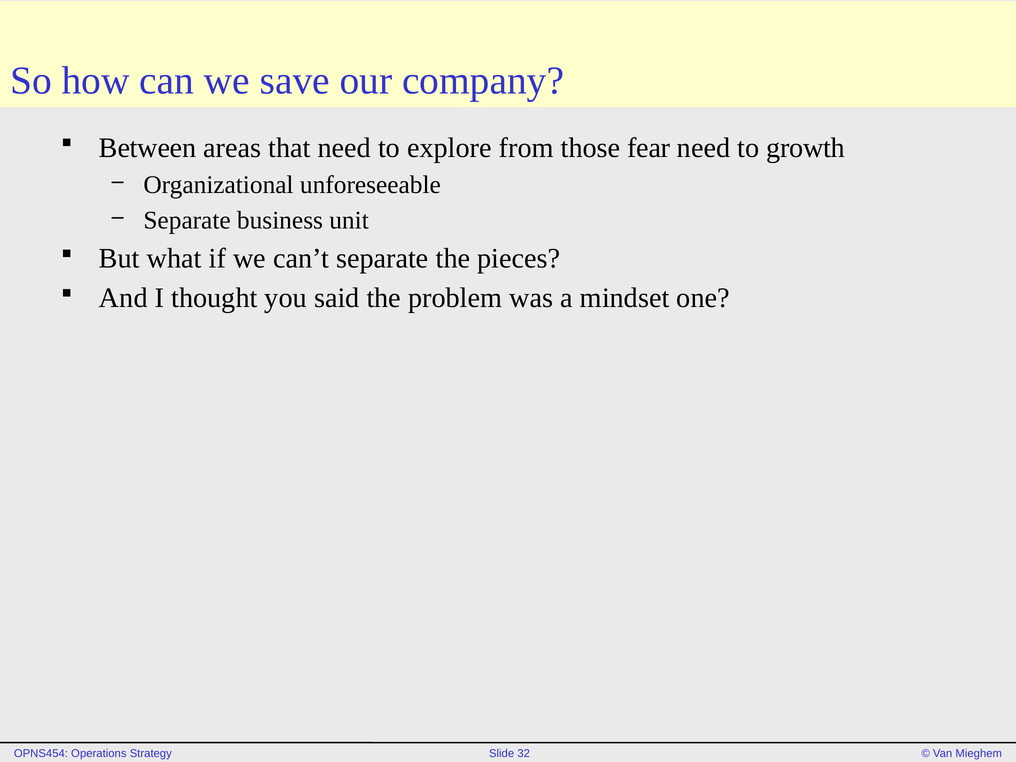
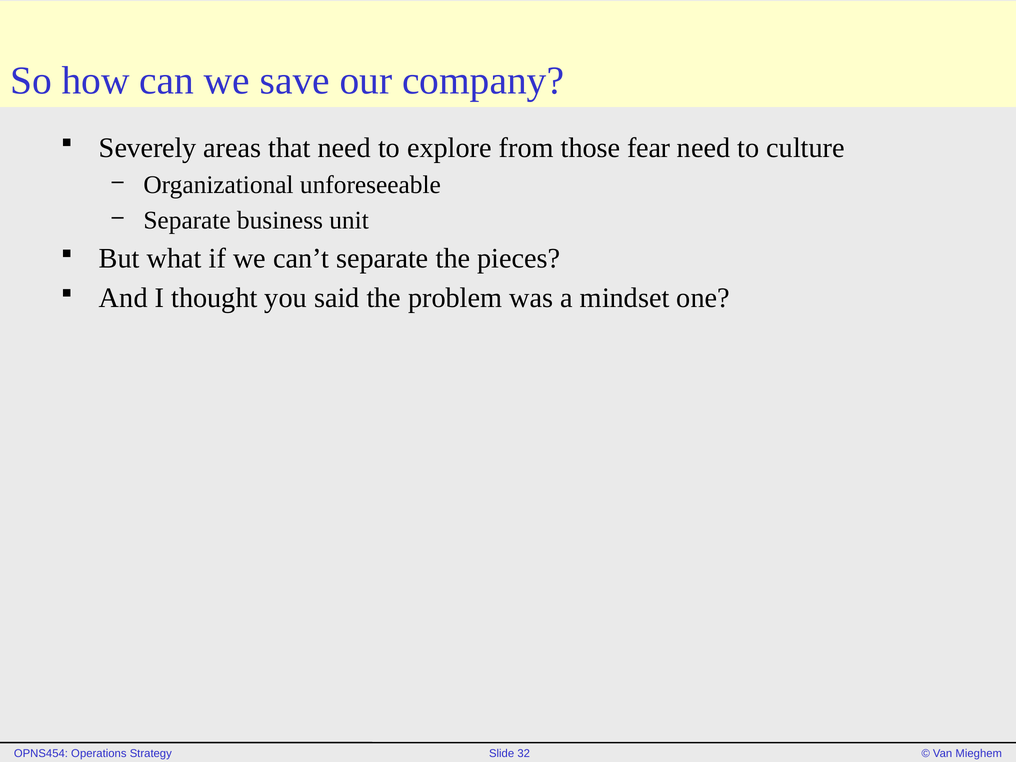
Between: Between -> Severely
growth: growth -> culture
